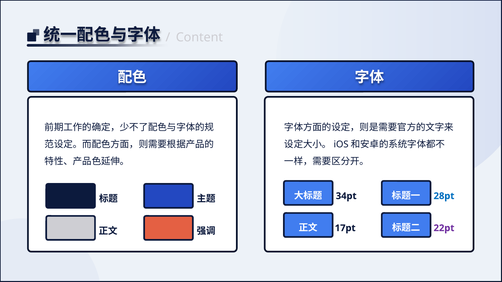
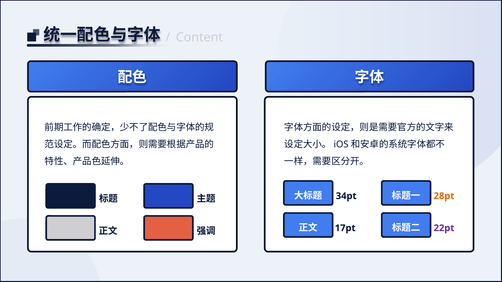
28pt colour: blue -> orange
